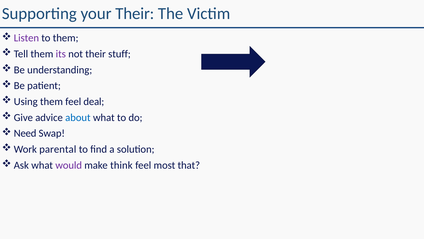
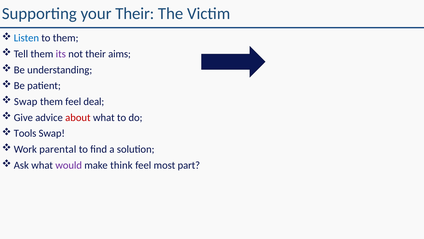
Listen colour: purple -> blue
stuff: stuff -> aims
Using at (26, 101): Using -> Swap
about colour: blue -> red
Need: Need -> Tools
that: that -> part
